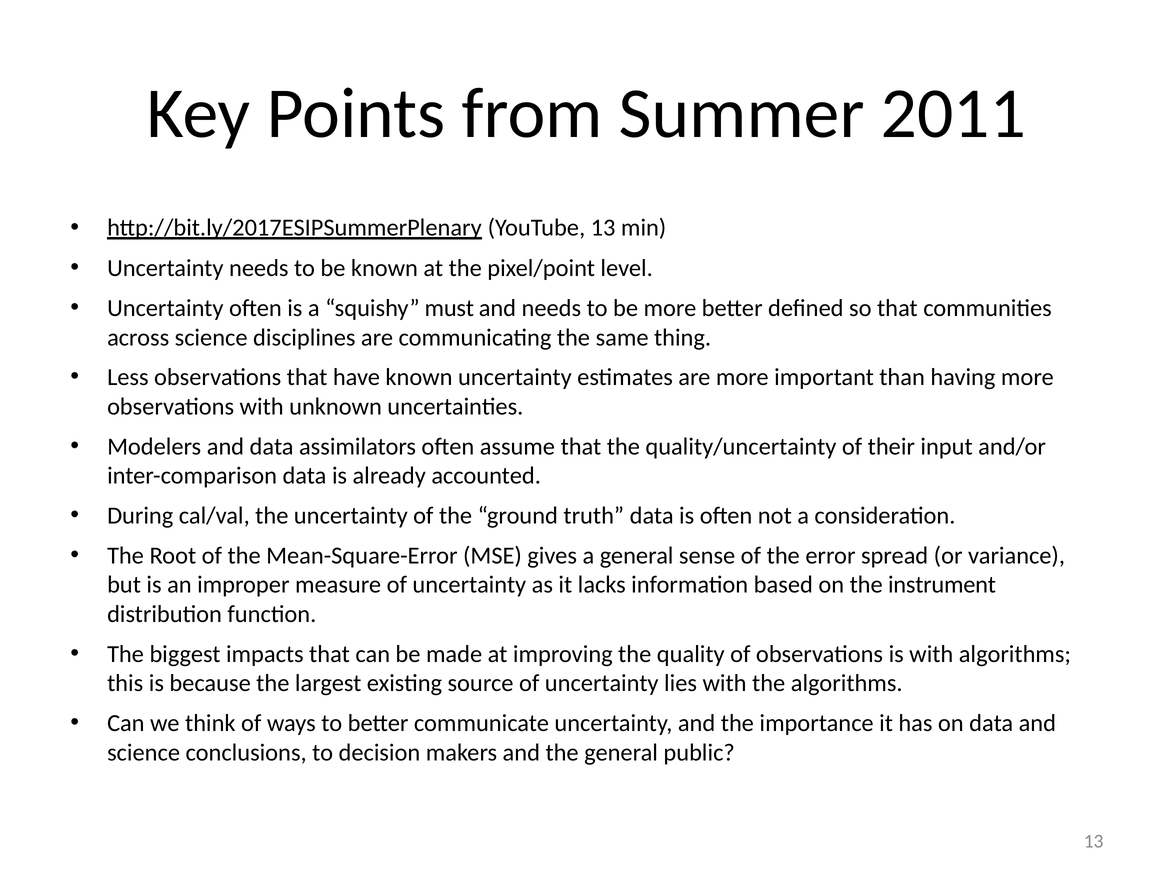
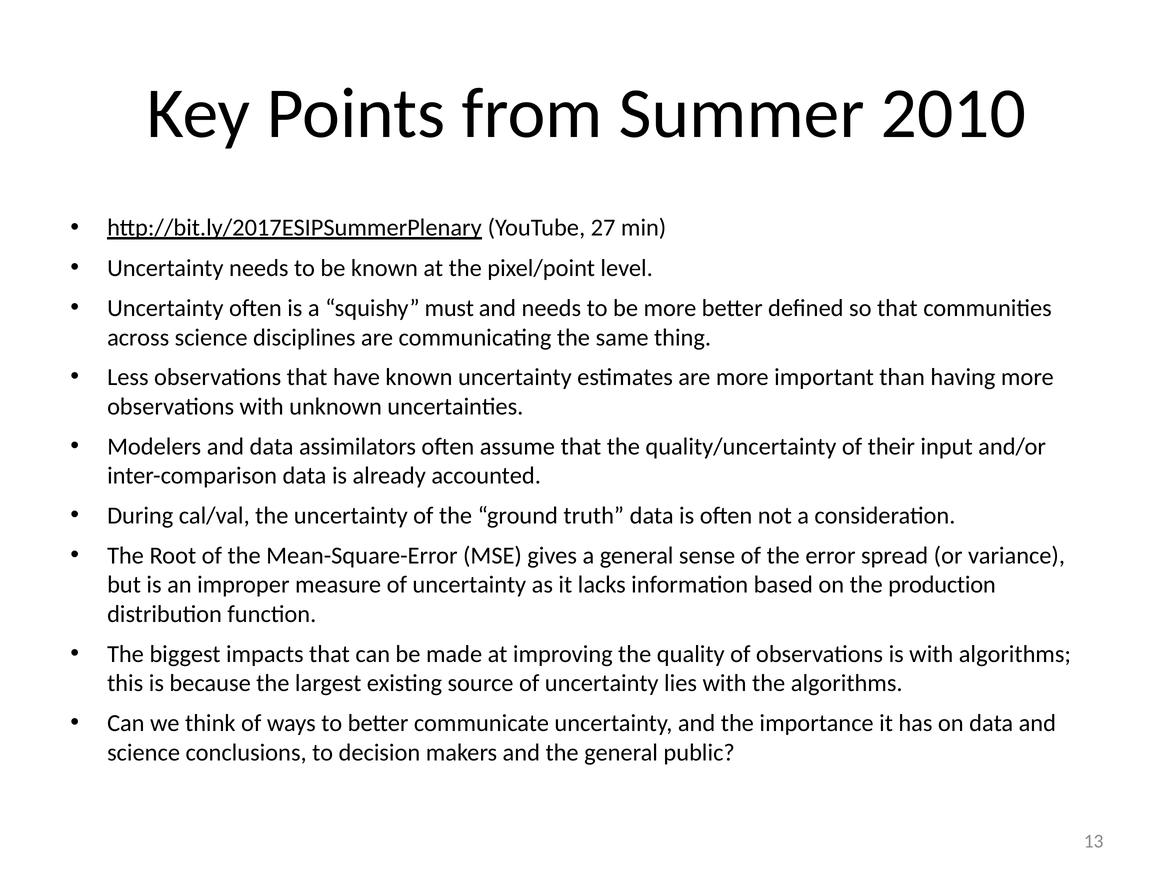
2011: 2011 -> 2010
YouTube 13: 13 -> 27
instrument: instrument -> production
